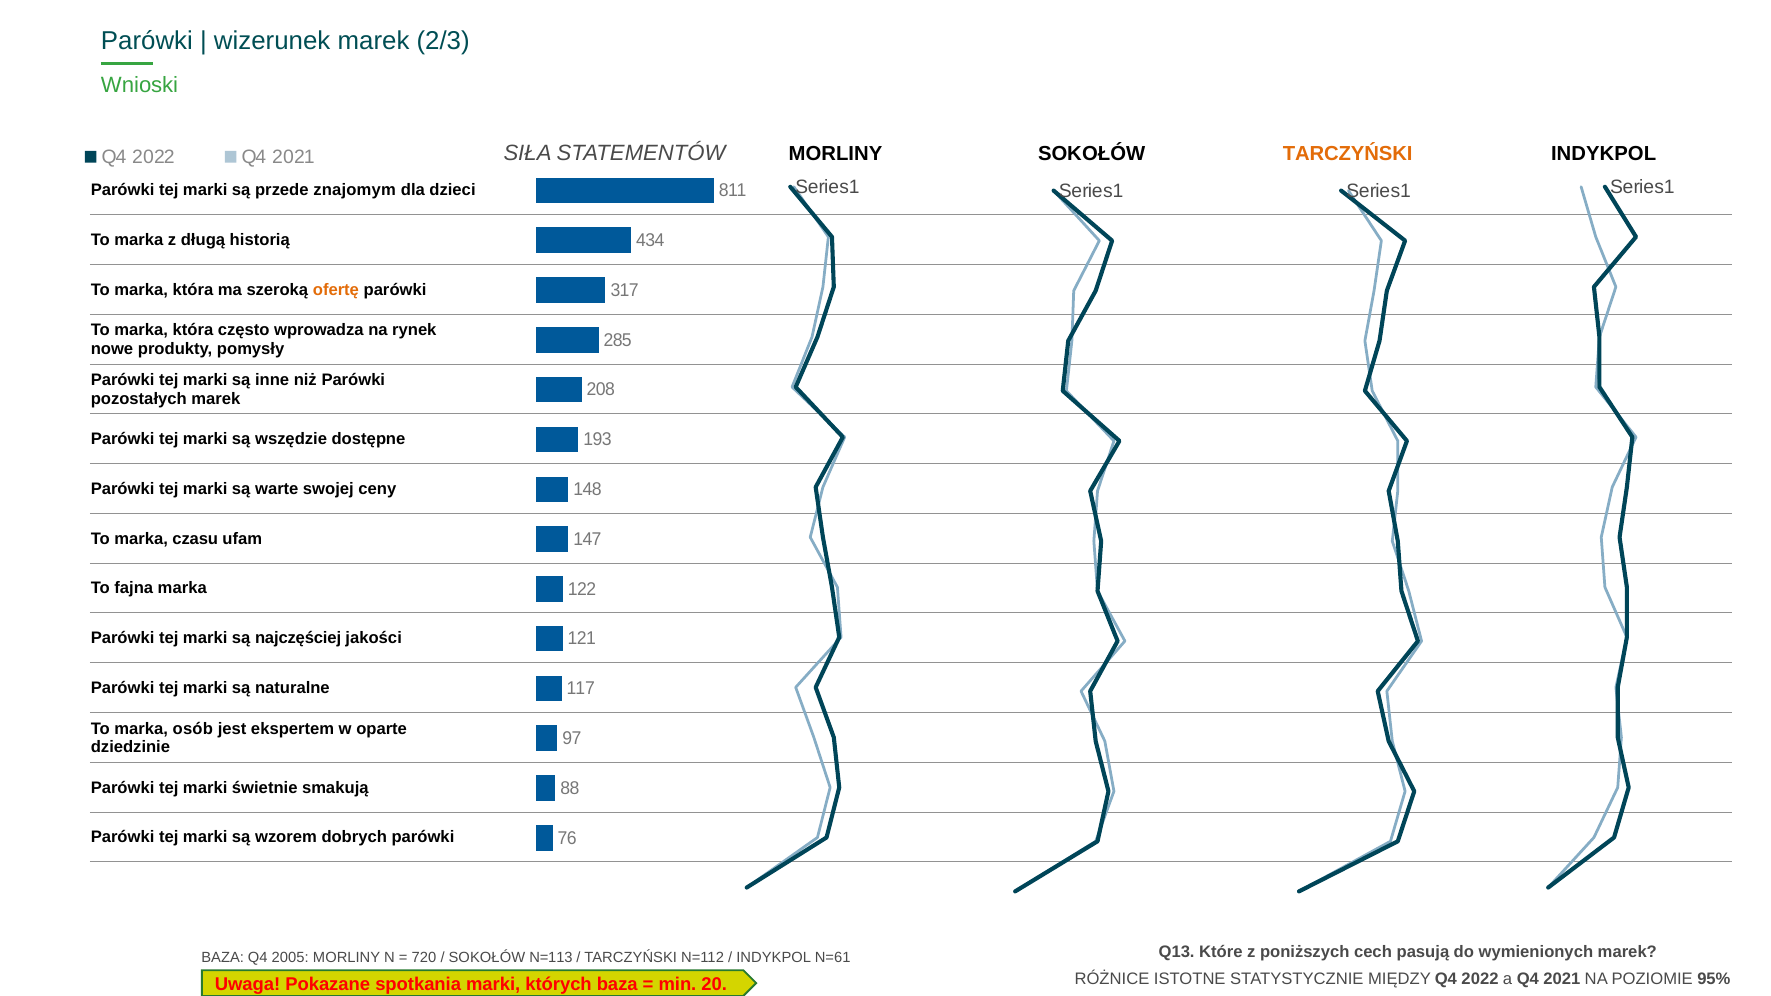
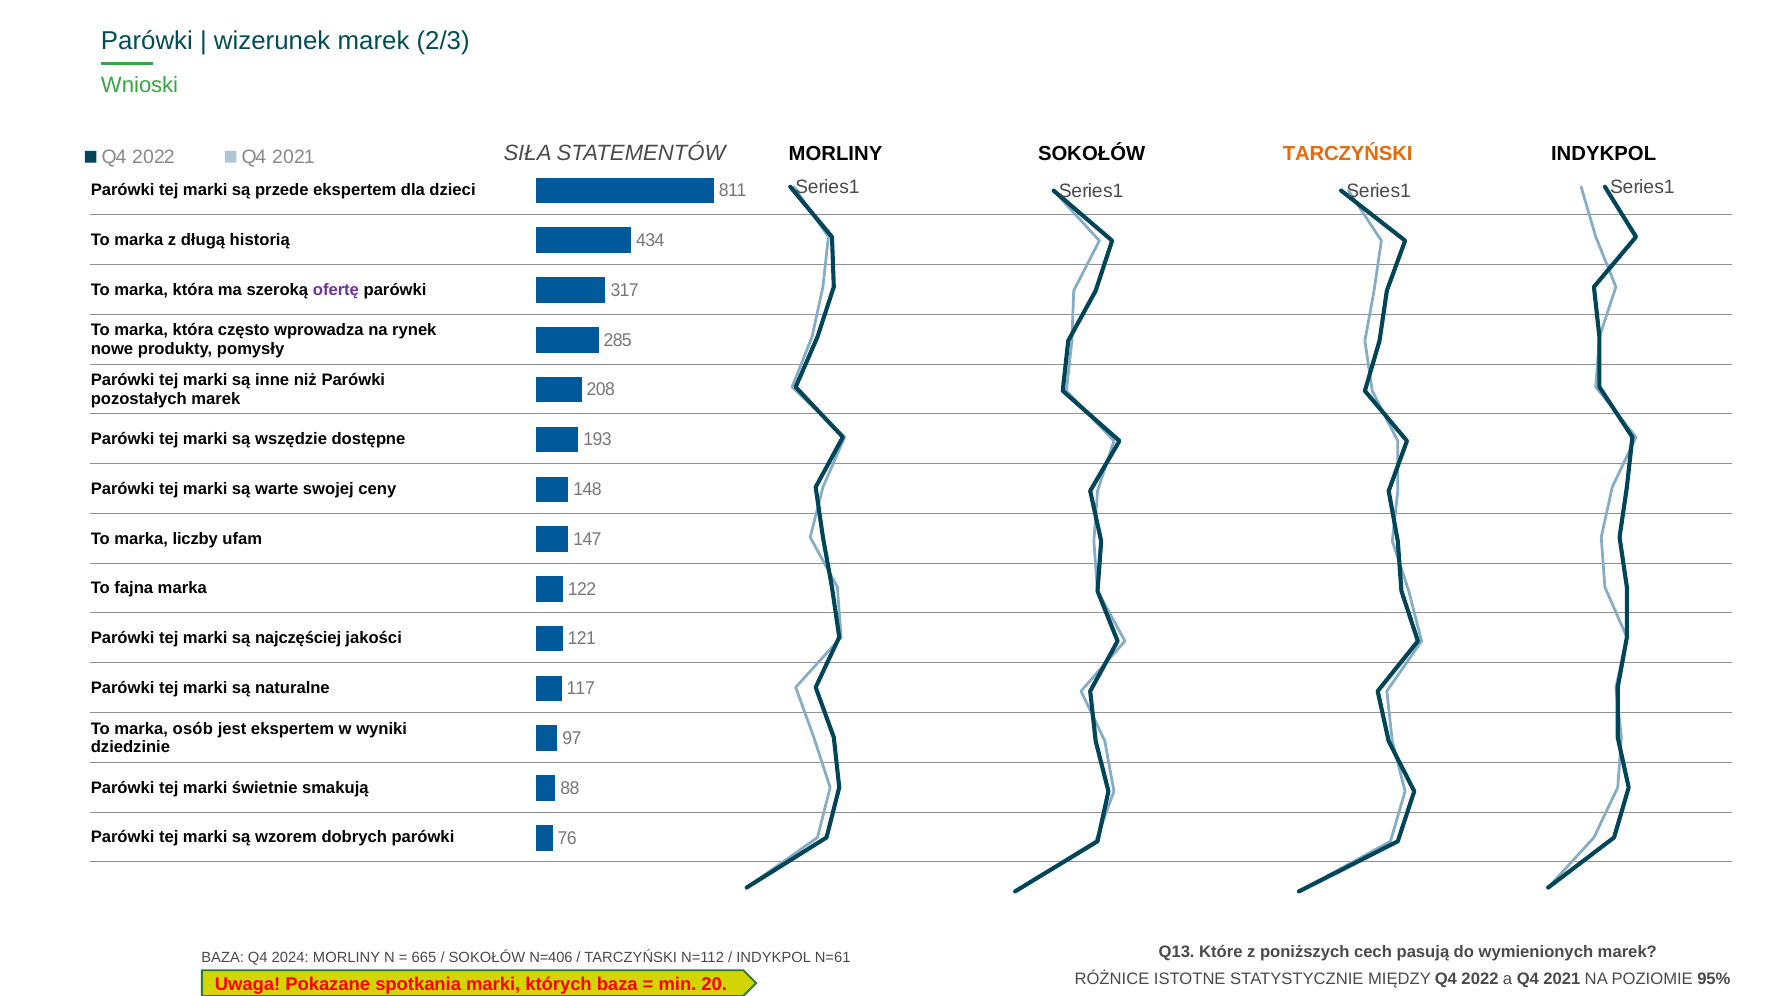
przede znajomym: znajomym -> ekspertem
ofertę colour: orange -> purple
czasu: czasu -> liczby
oparte: oparte -> wyniki
2005: 2005 -> 2024
720: 720 -> 665
N=113: N=113 -> N=406
